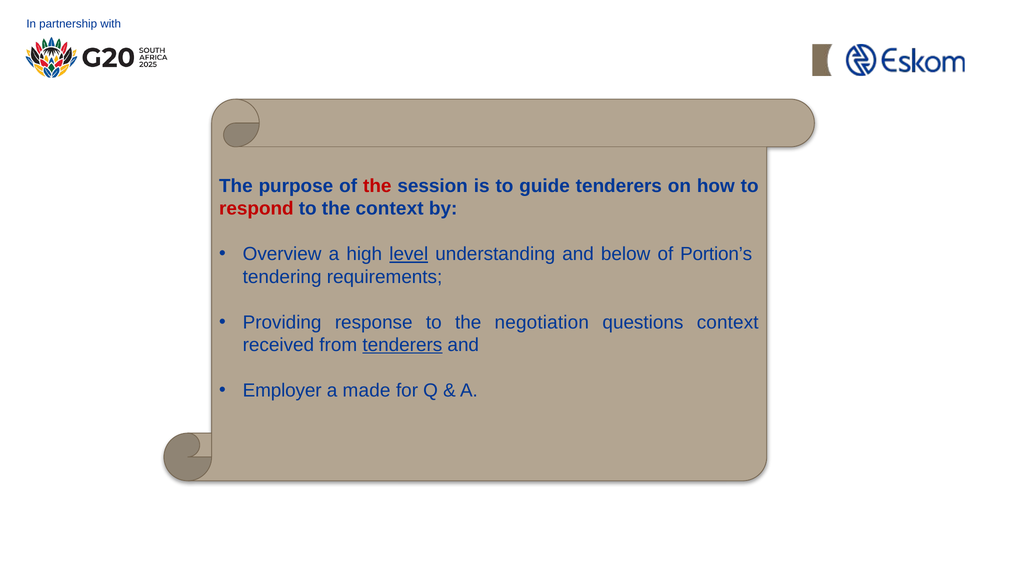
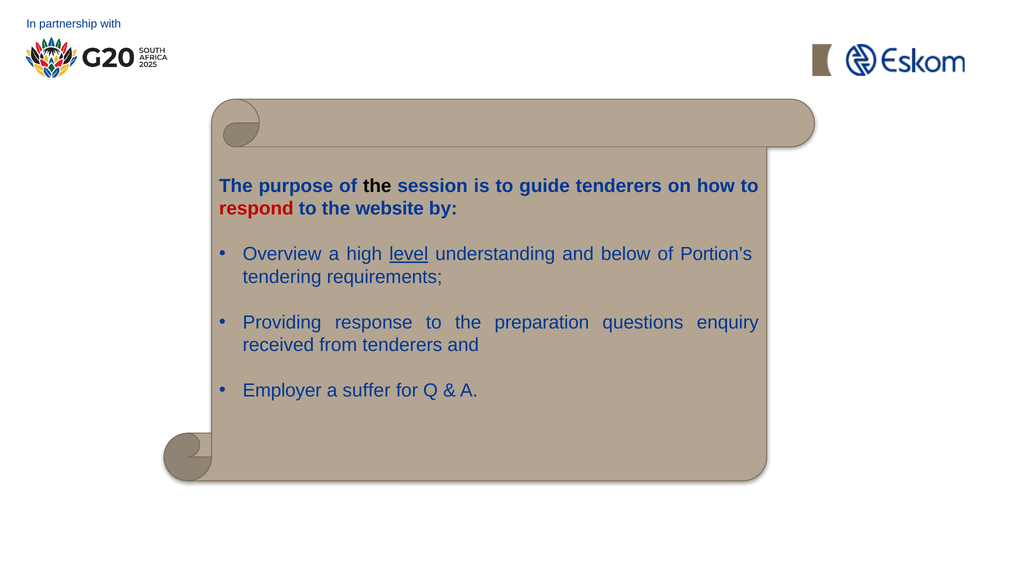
the at (377, 186) colour: red -> black
the context: context -> website
negotiation: negotiation -> preparation
questions context: context -> enquiry
tenderers at (402, 345) underline: present -> none
made: made -> suffer
